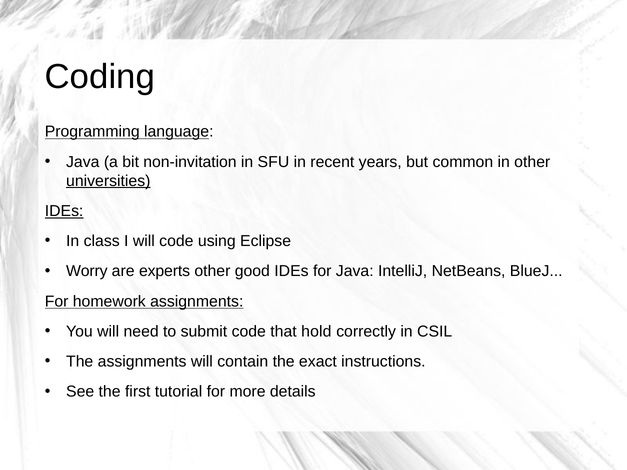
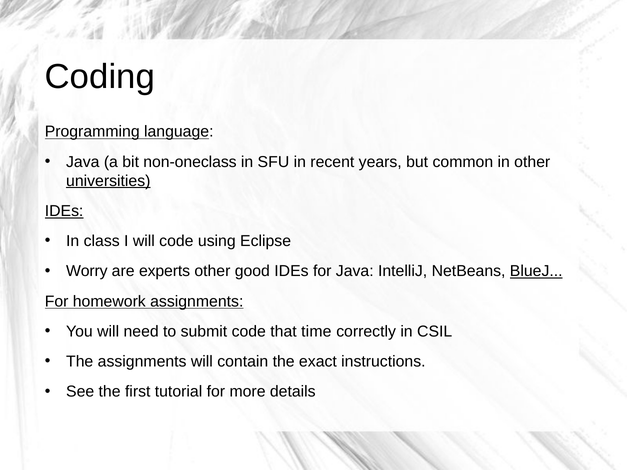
non-invitation: non-invitation -> non-oneclass
BlueJ underline: none -> present
hold: hold -> time
